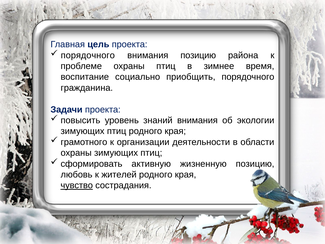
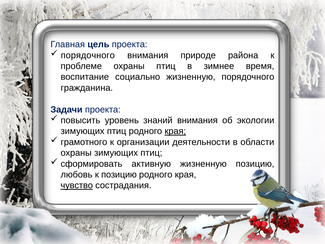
внимания позицию: позицию -> природе
социально приобщить: приобщить -> жизненную
края at (175, 131) underline: none -> present
к жителей: жителей -> позицию
